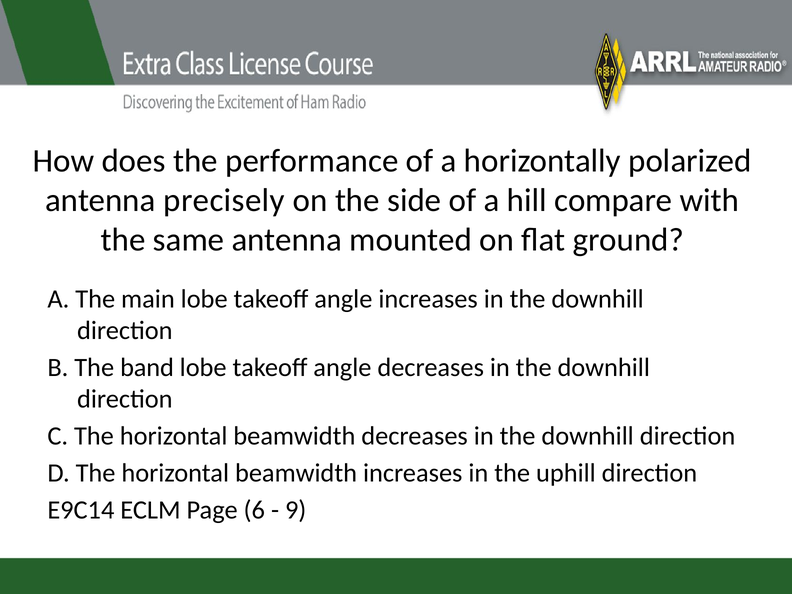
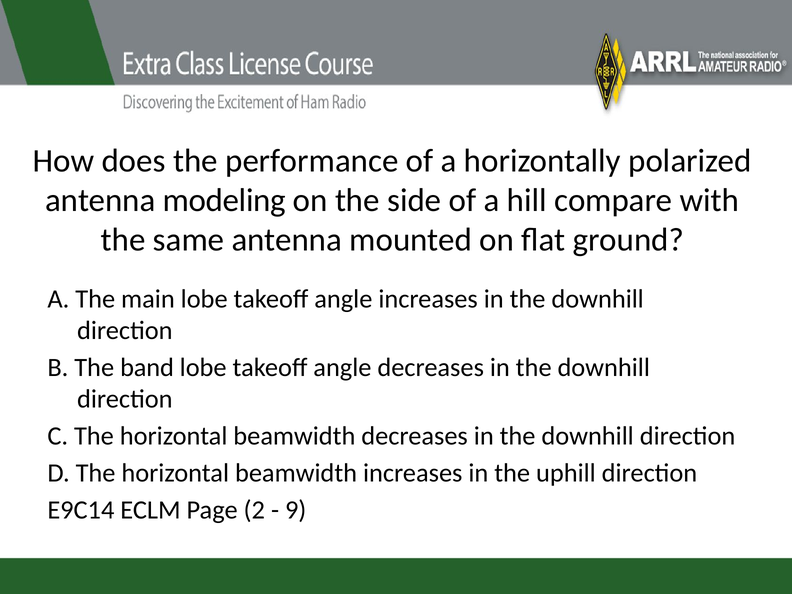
precisely: precisely -> modeling
6: 6 -> 2
